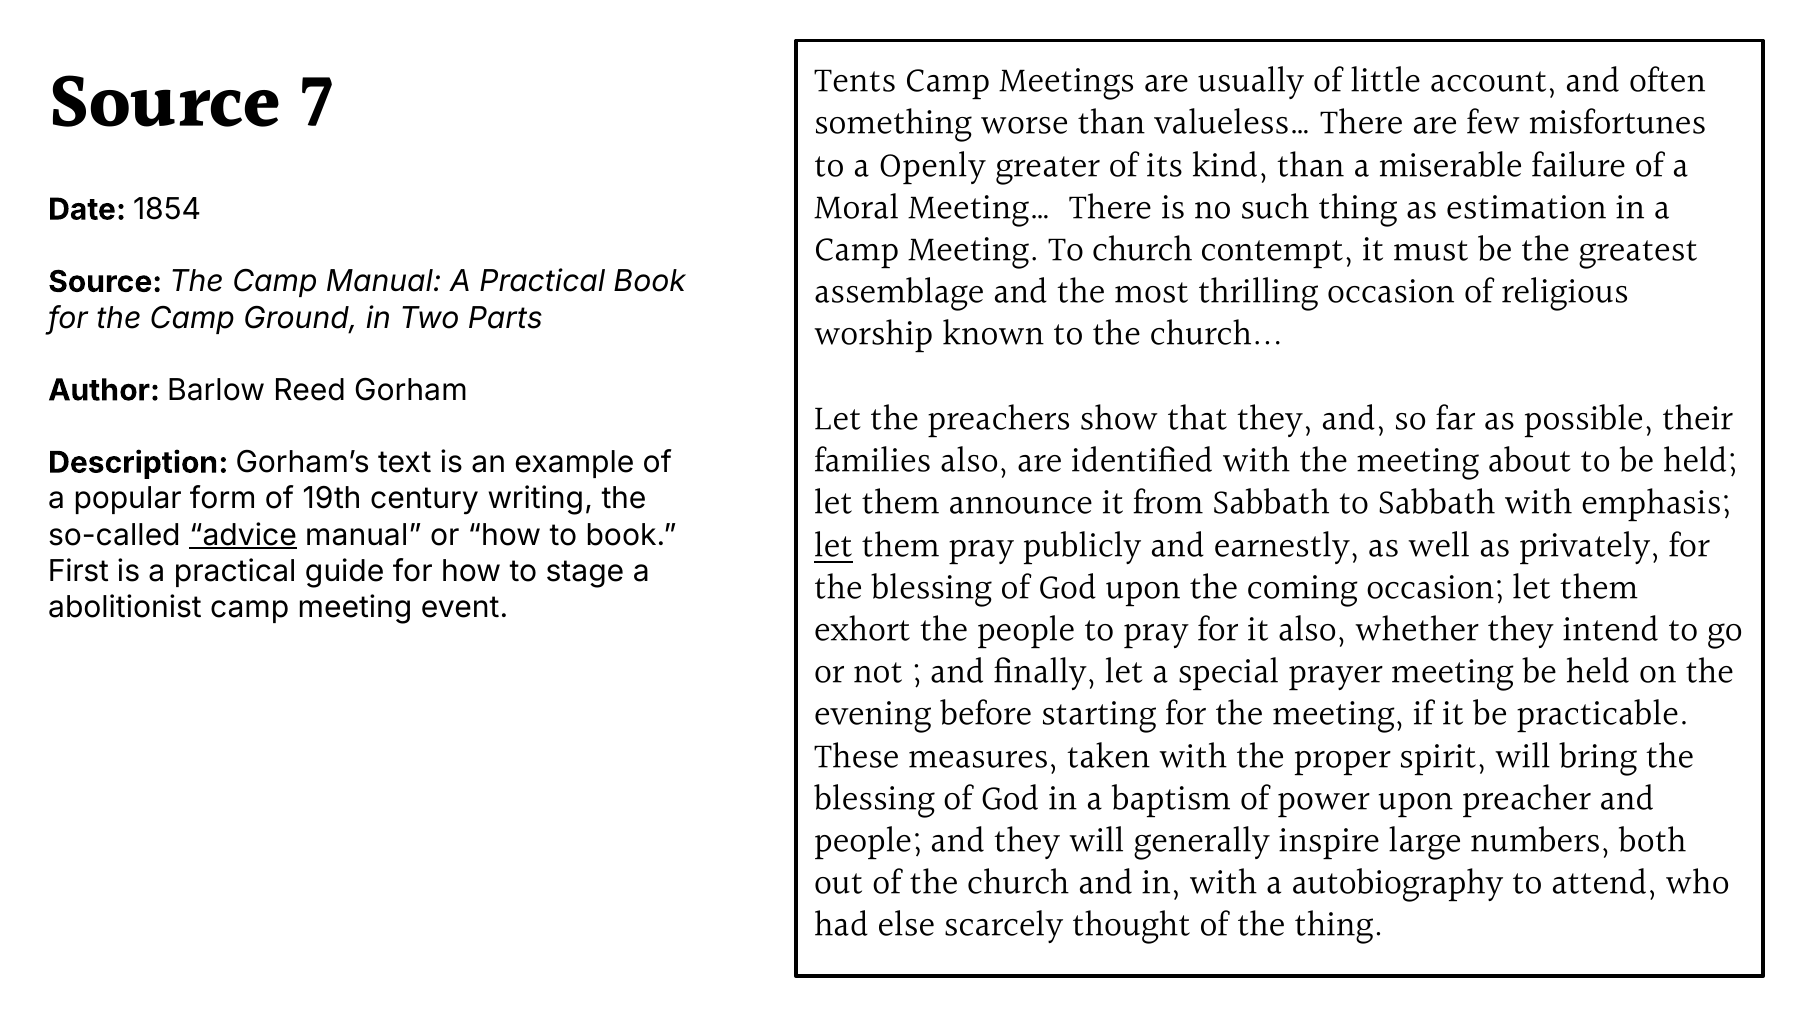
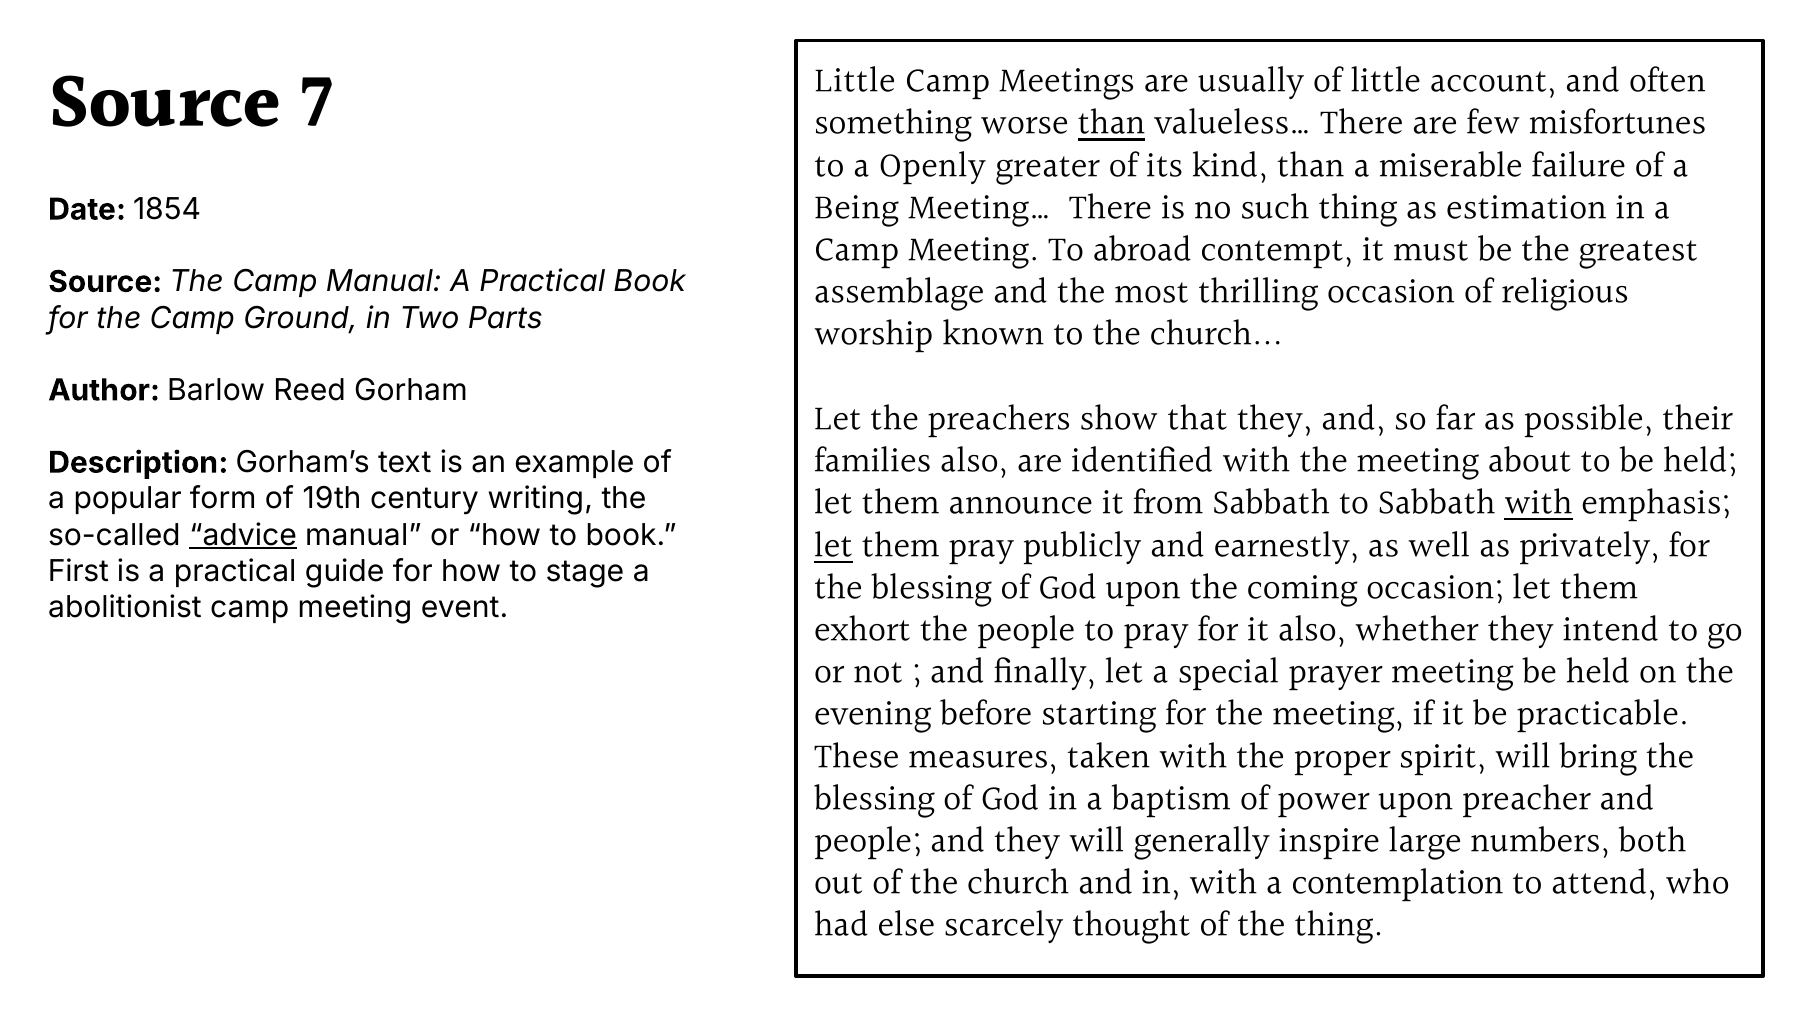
Tents at (855, 82): Tents -> Little
than at (1111, 124) underline: none -> present
Moral: Moral -> Being
To church: church -> abroad
with at (1538, 504) underline: none -> present
autobiography: autobiography -> contemplation
